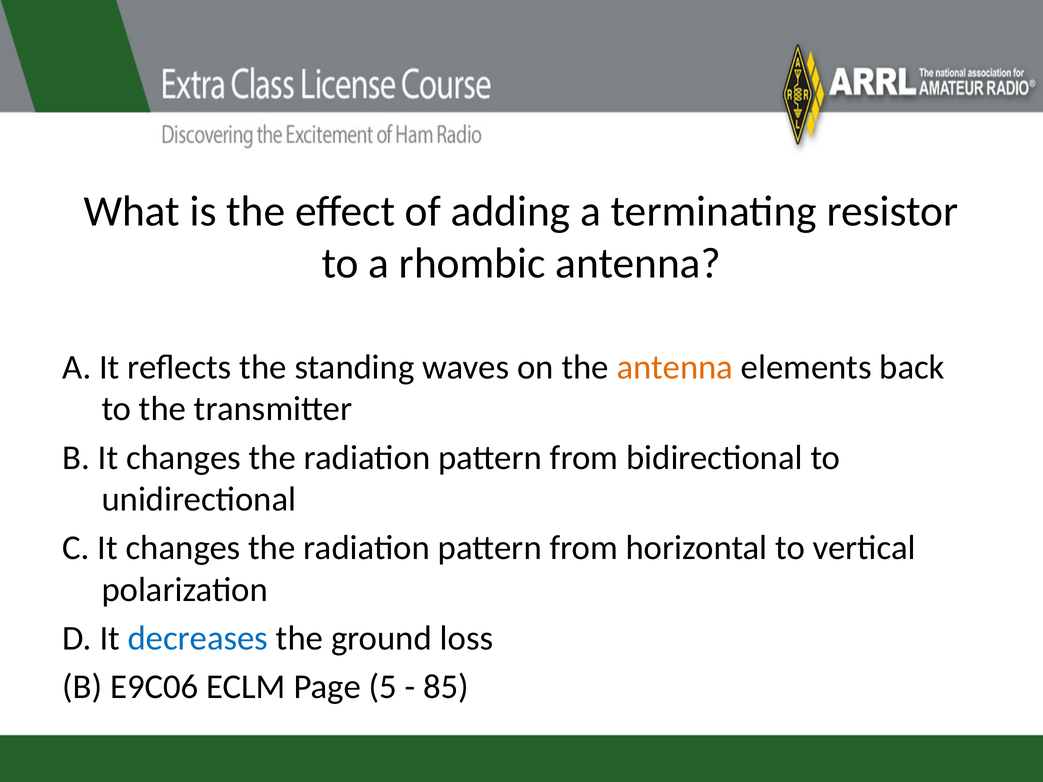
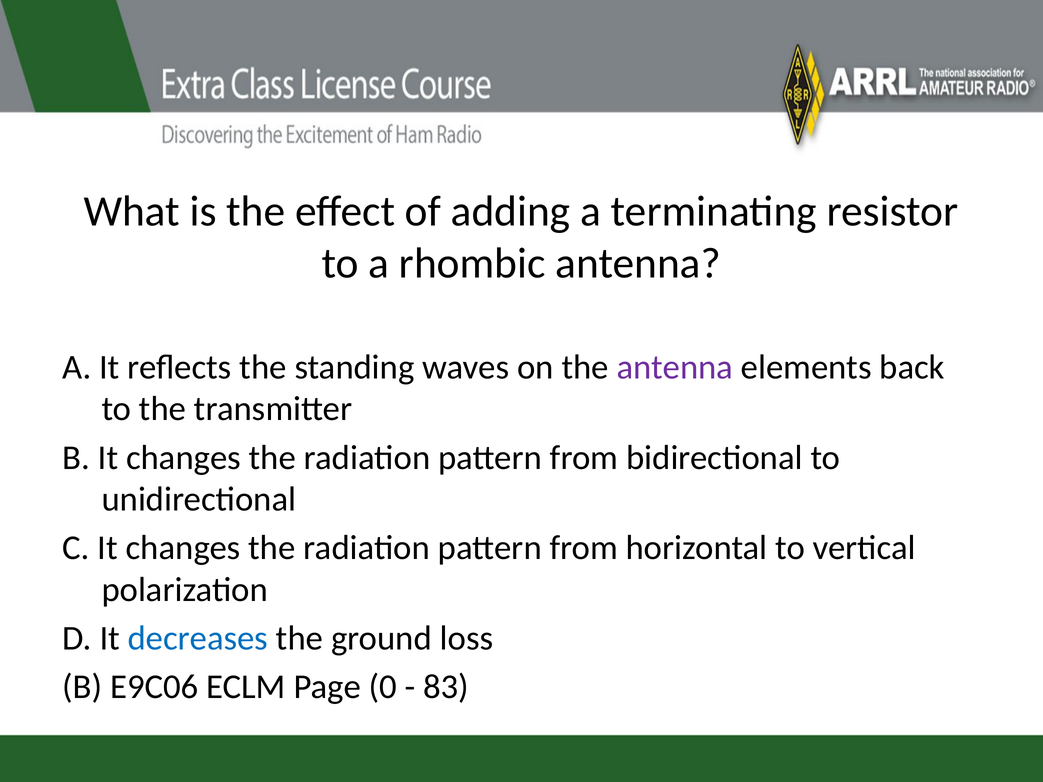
antenna at (675, 367) colour: orange -> purple
5: 5 -> 0
85: 85 -> 83
